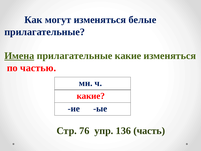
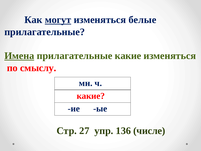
могут underline: none -> present
частью: частью -> смыслу
76: 76 -> 27
часть: часть -> числе
